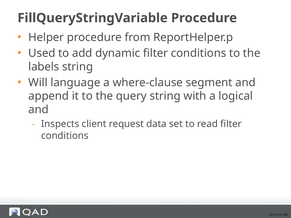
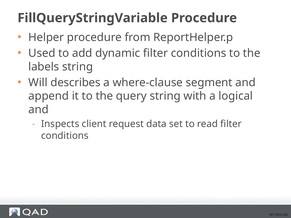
language: language -> describes
